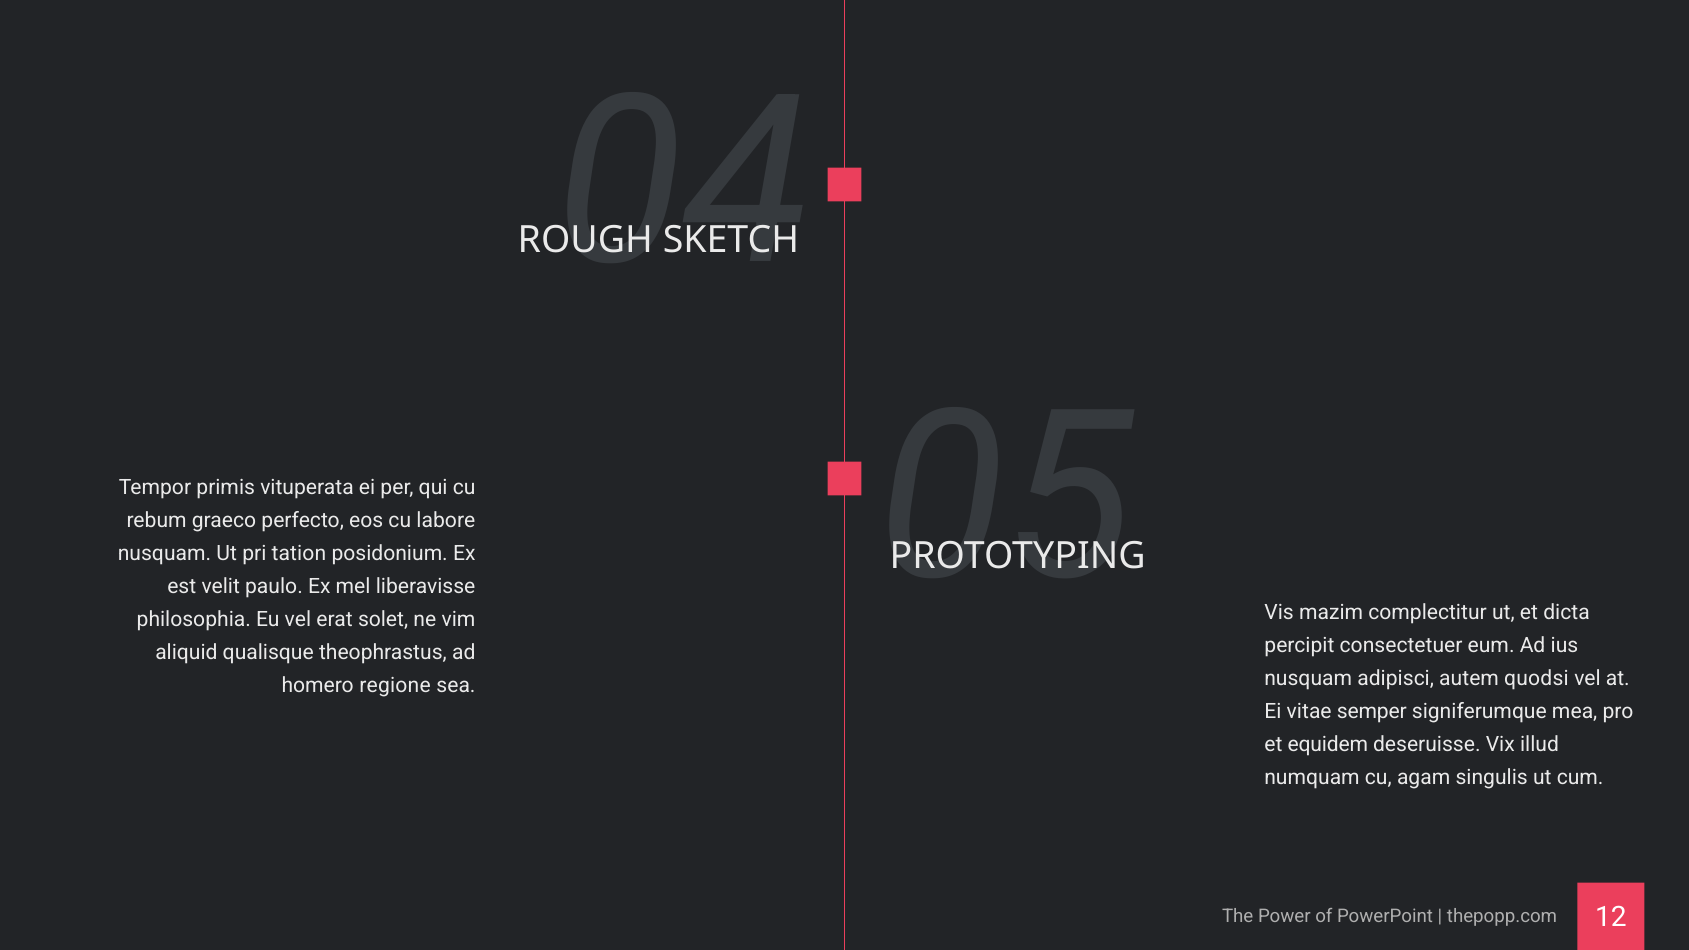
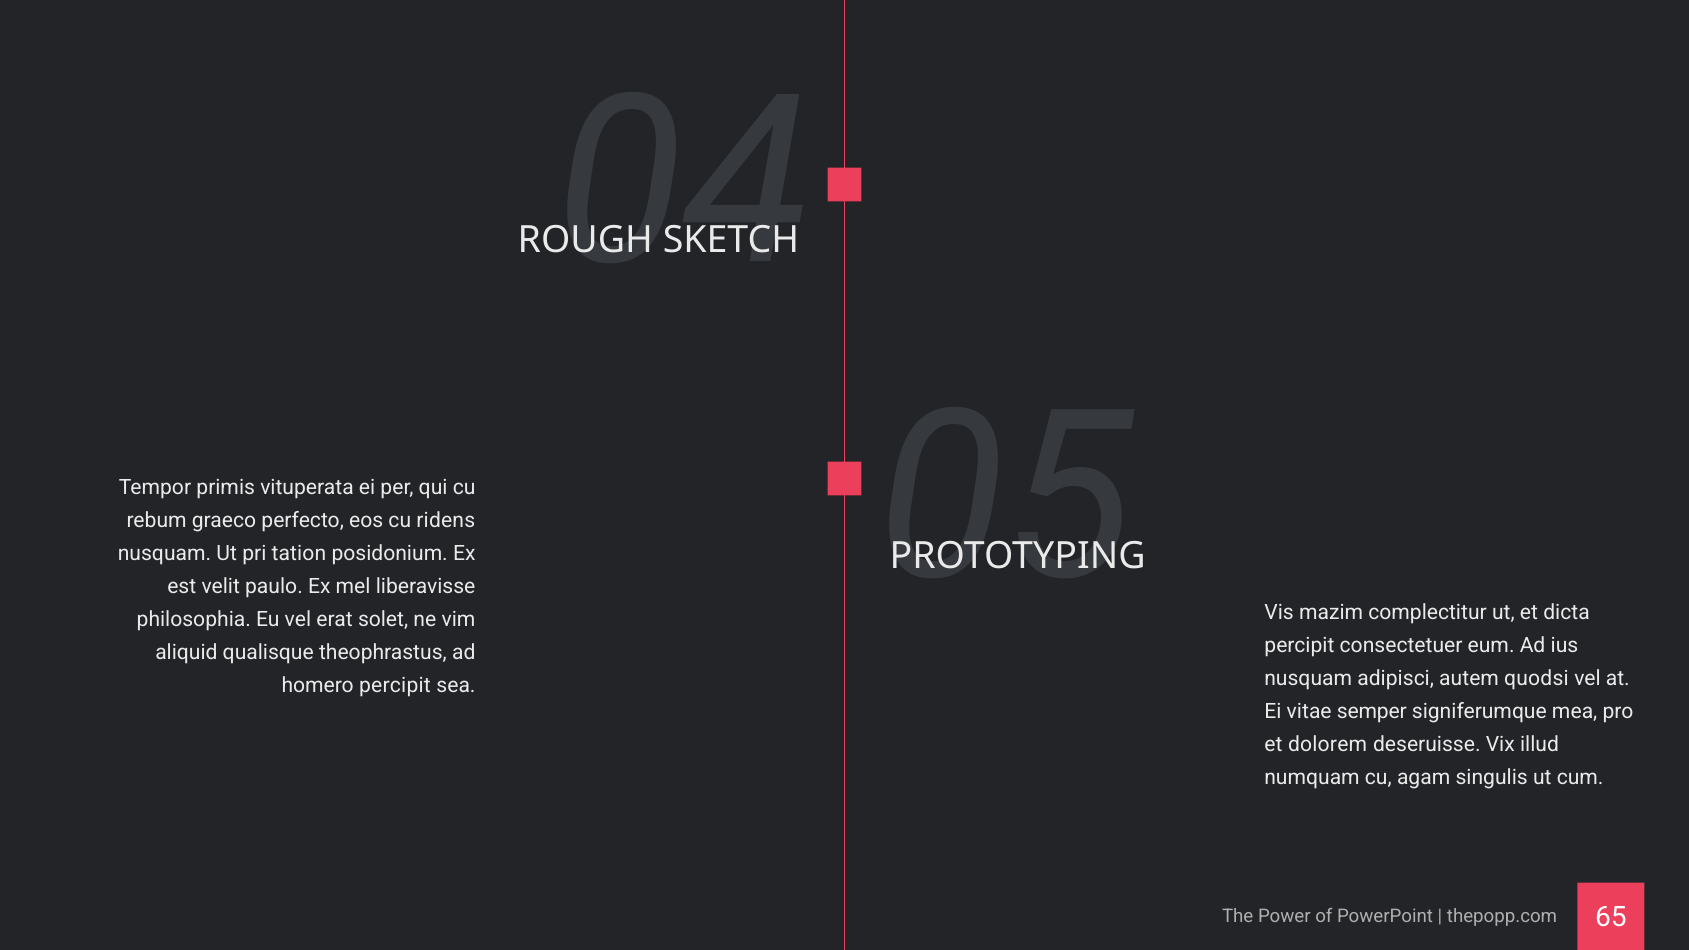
labore: labore -> ridens
homero regione: regione -> percipit
equidem: equidem -> dolorem
12: 12 -> 65
